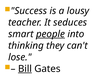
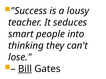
people underline: present -> none
